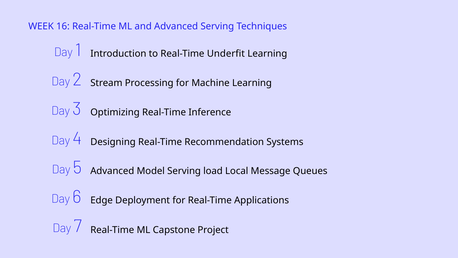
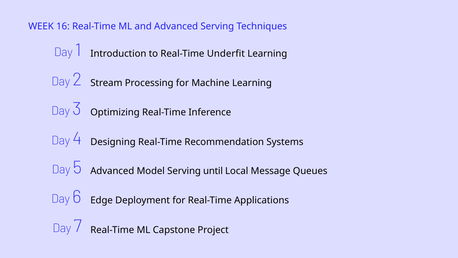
load: load -> until
